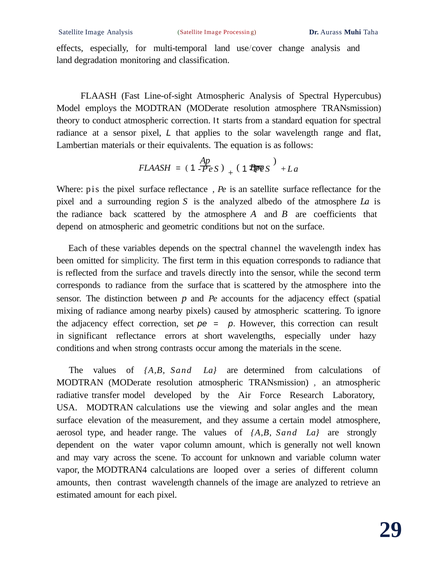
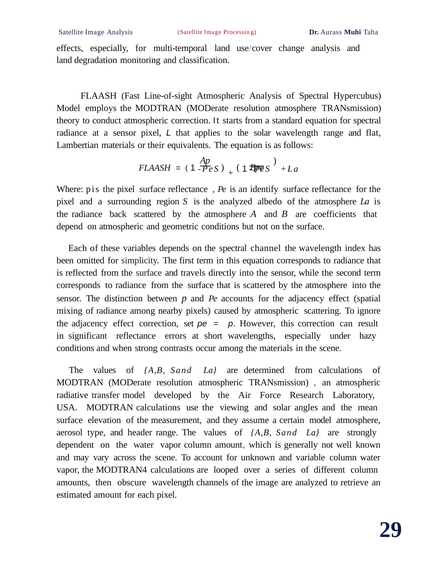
an satellite: satellite -> identify
contrast: contrast -> obscure
